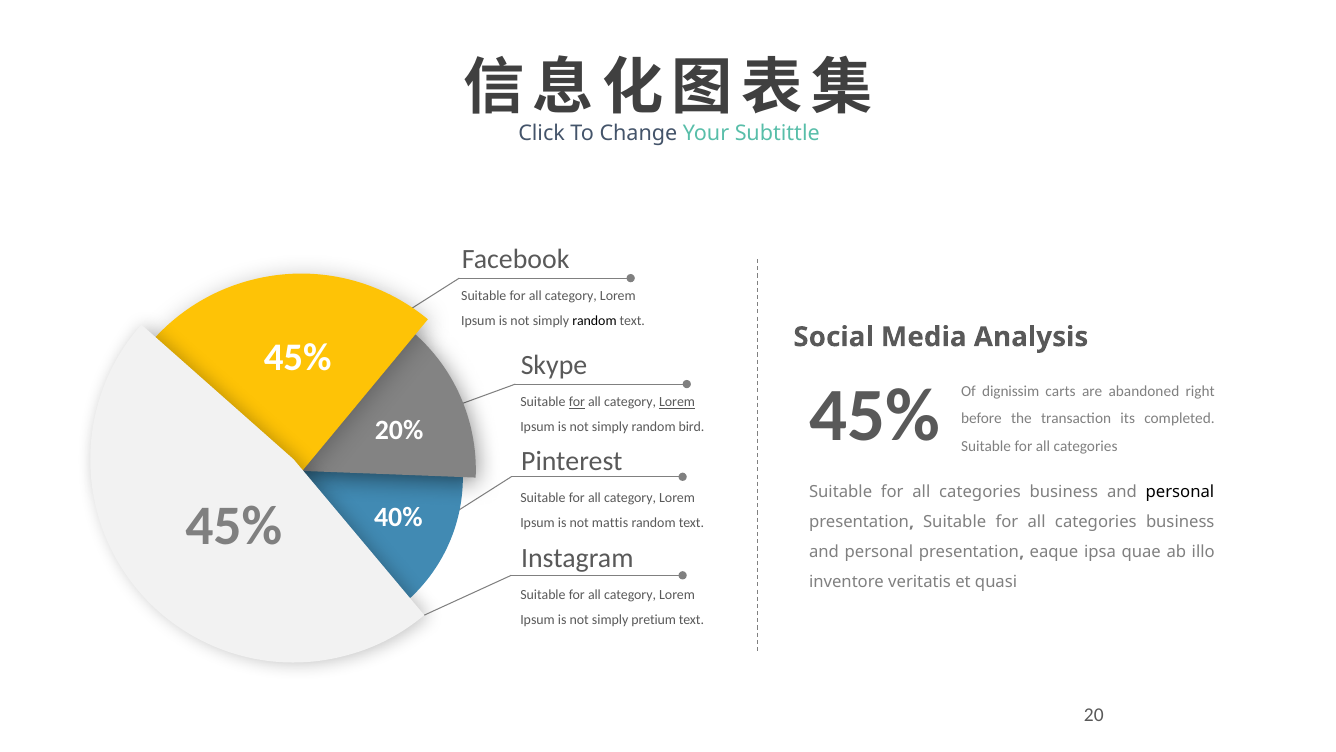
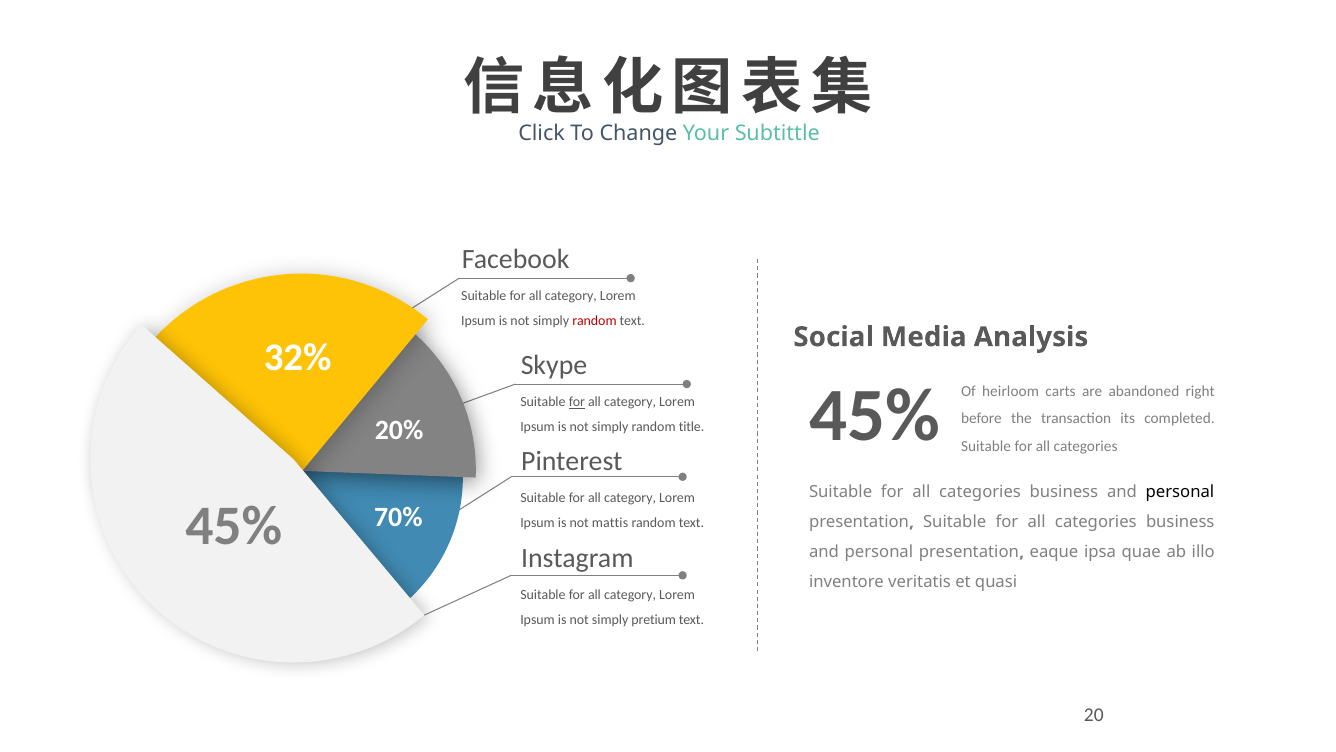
random at (594, 321) colour: black -> red
45% at (298, 358): 45% -> 32%
dignissim: dignissim -> heirloom
Lorem at (677, 402) underline: present -> none
bird: bird -> title
40%: 40% -> 70%
